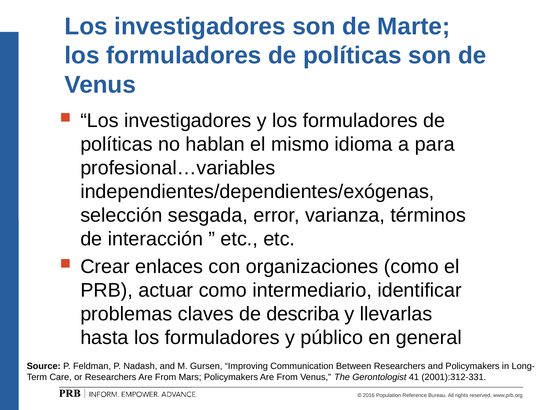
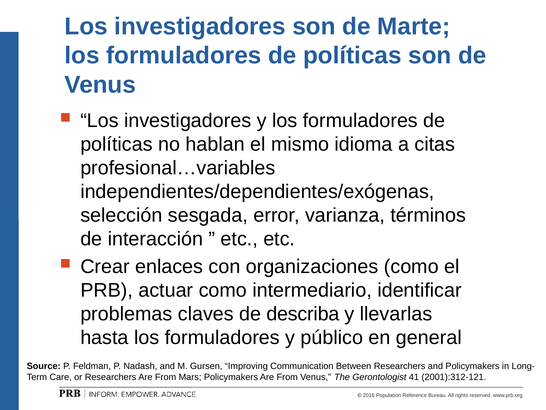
para: para -> citas
2001):312-331: 2001):312-331 -> 2001):312-121
